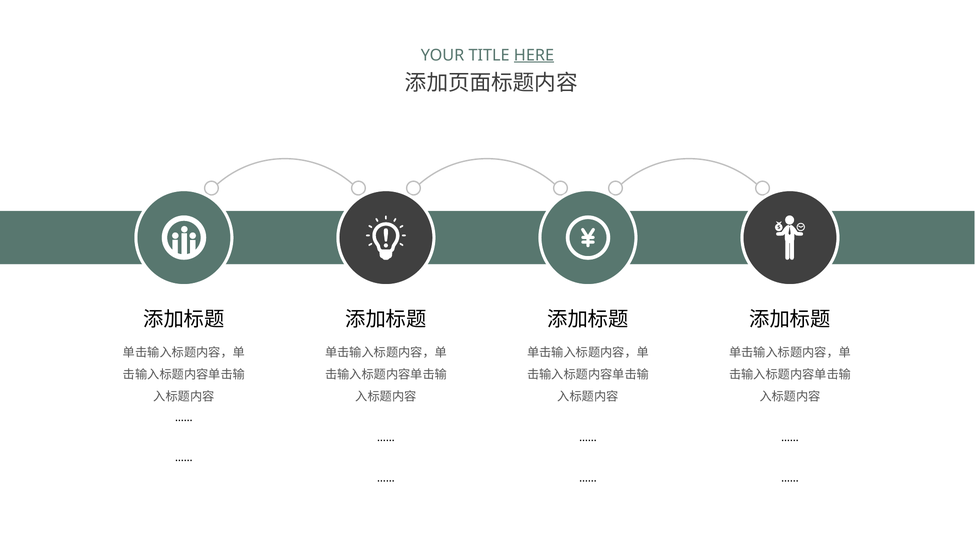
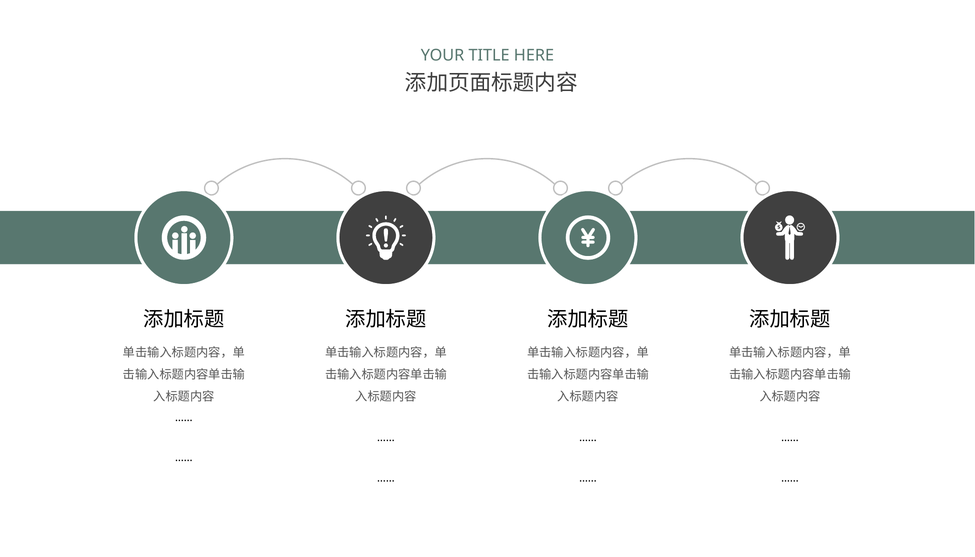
HERE underline: present -> none
